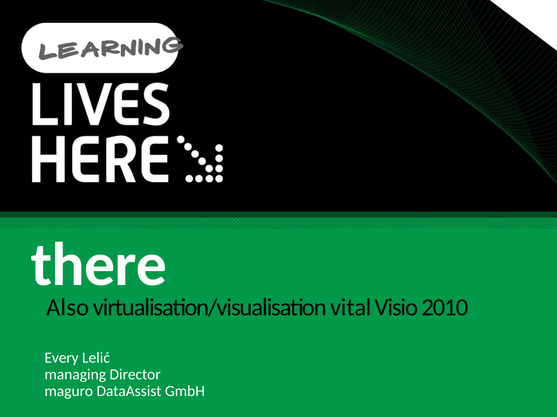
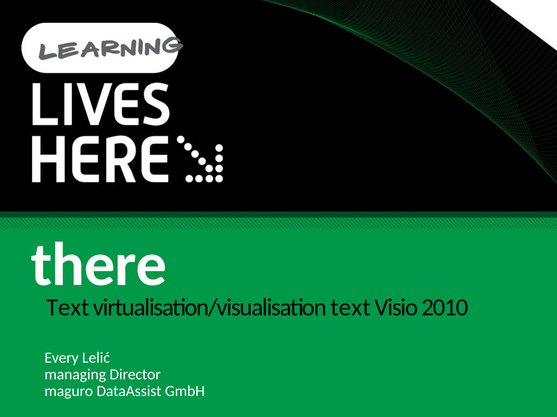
Also at (68, 308): Also -> Text
virtualisation/visualisation vital: vital -> text
